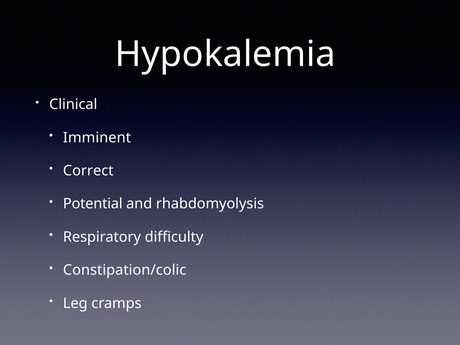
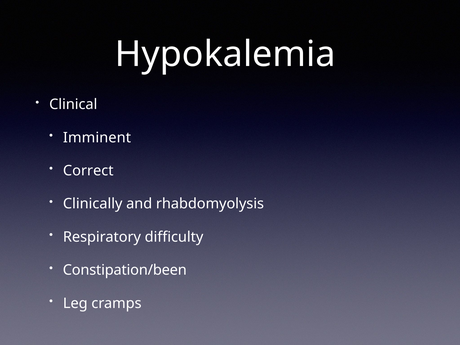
Potential: Potential -> Clinically
Constipation/colic: Constipation/colic -> Constipation/been
